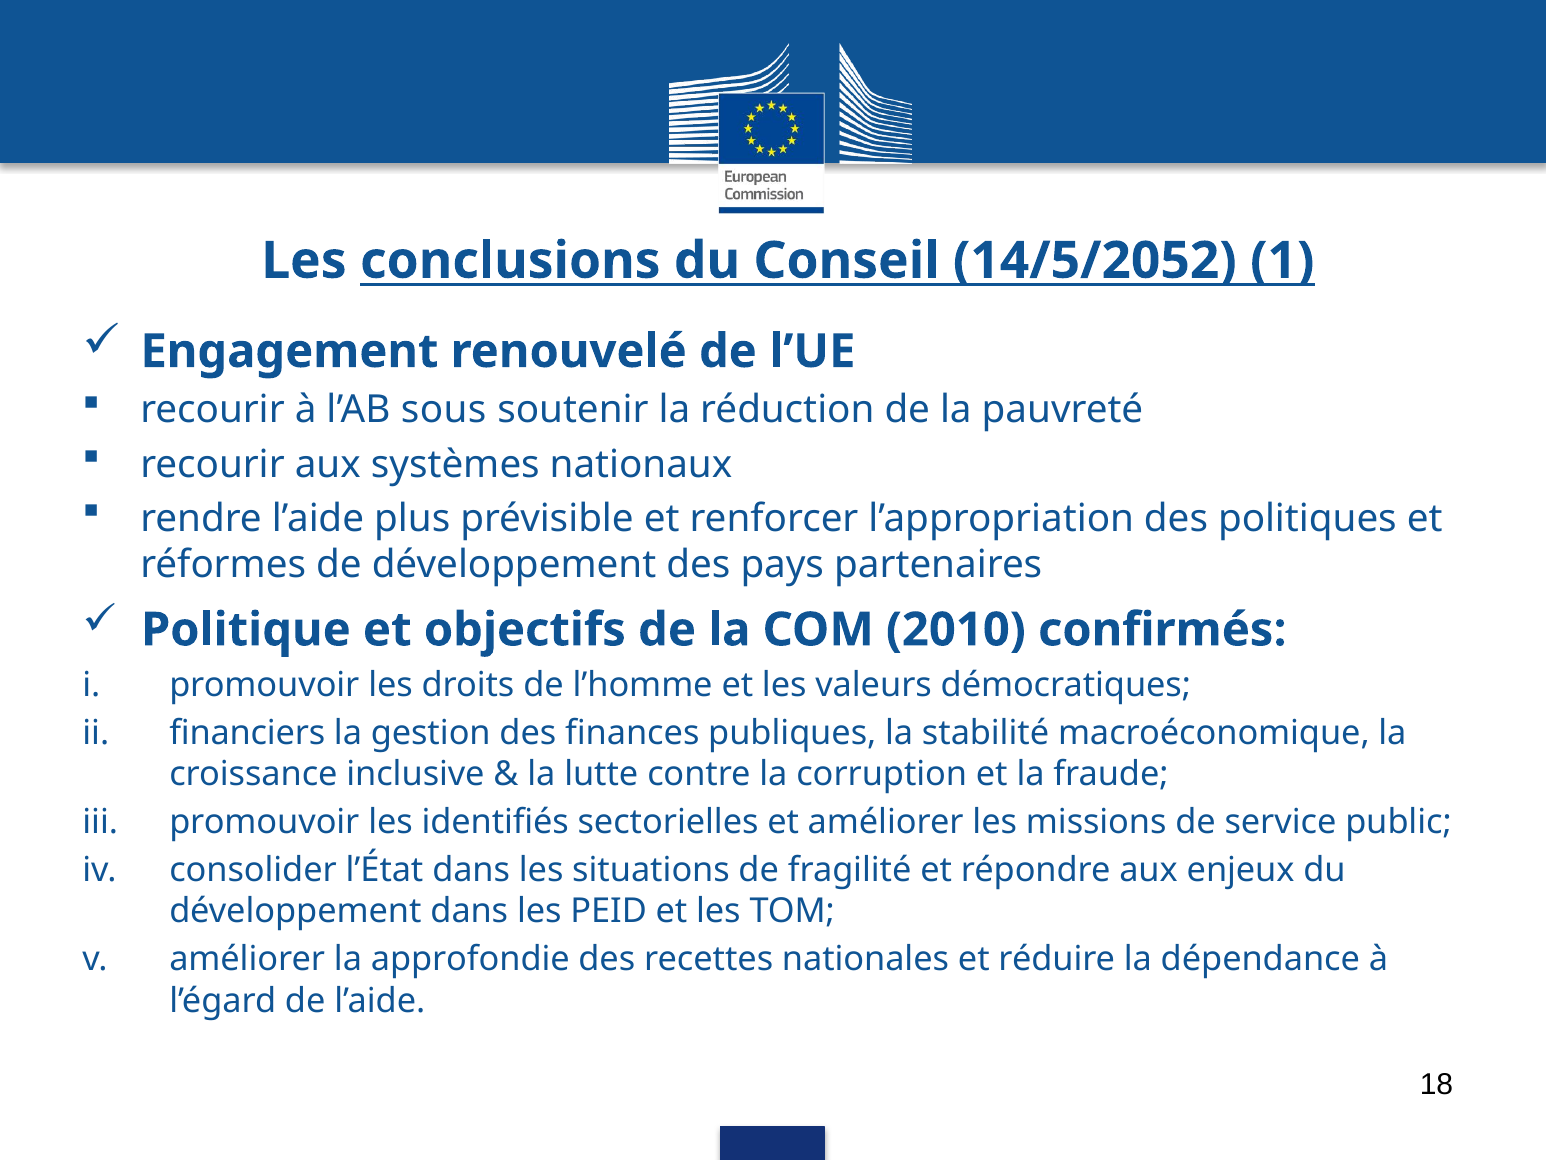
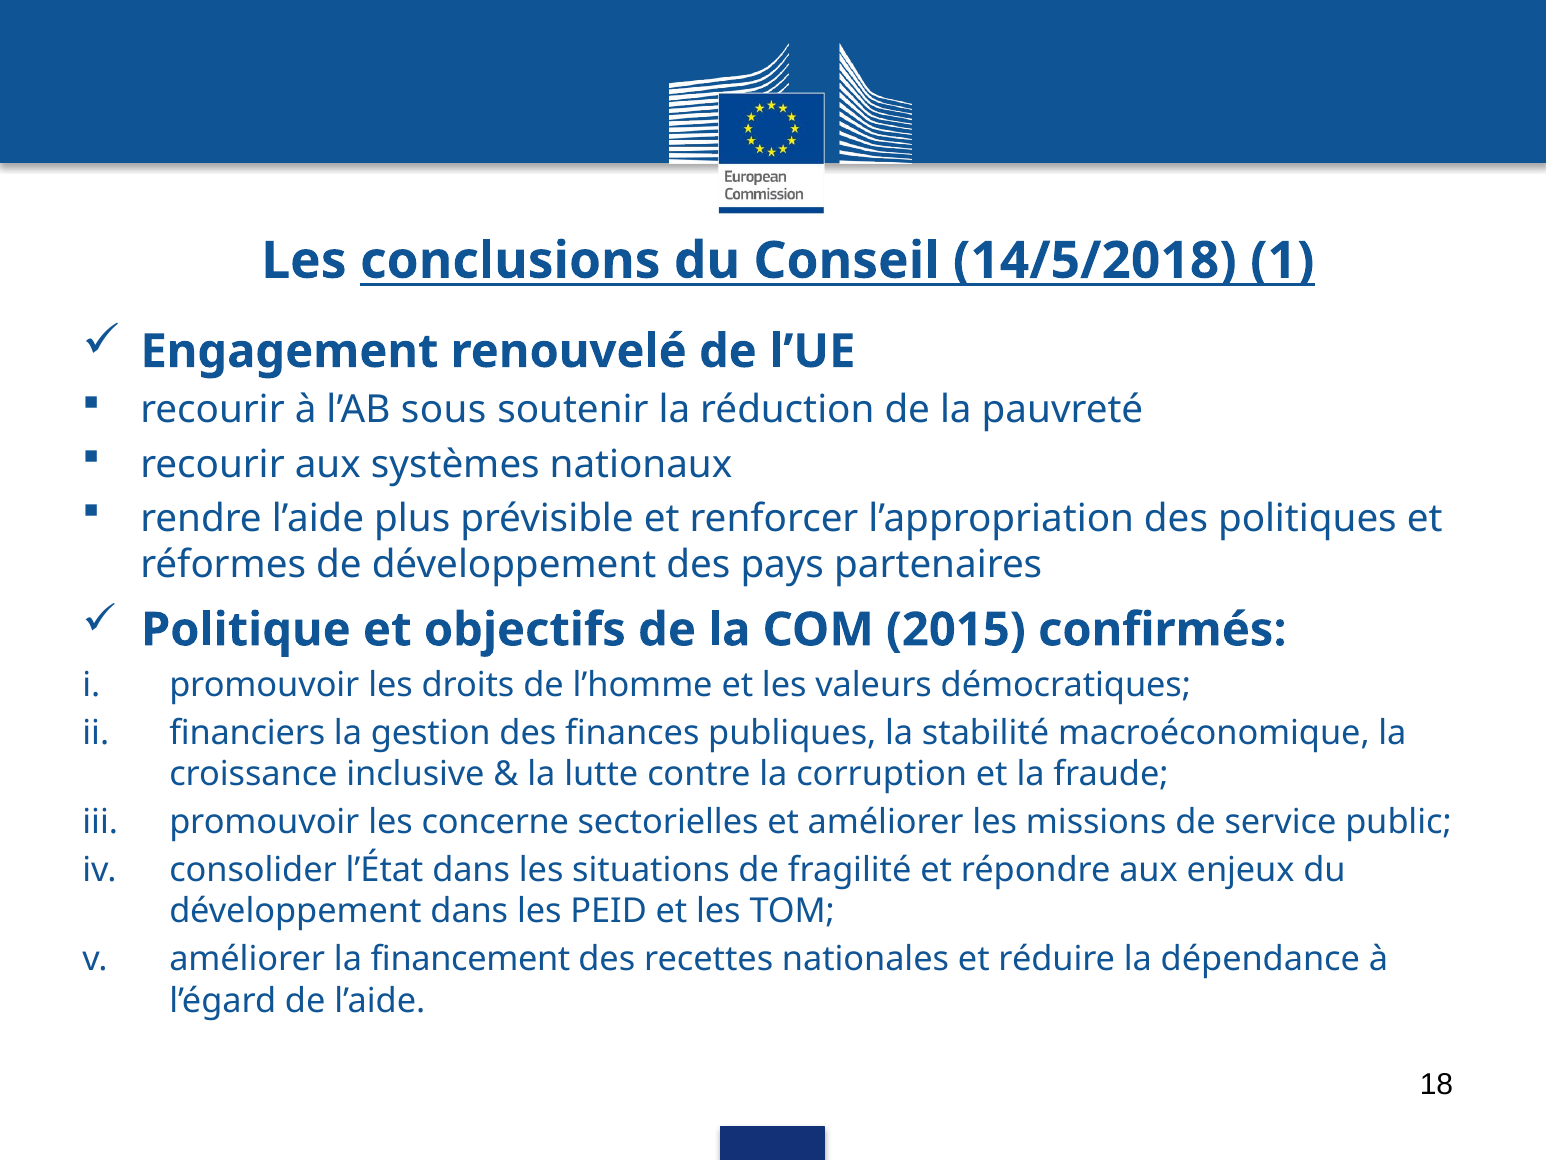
14/5/2052: 14/5/2052 -> 14/5/2018
2010: 2010 -> 2015
identifiés: identifiés -> concerne
approfondie: approfondie -> financement
